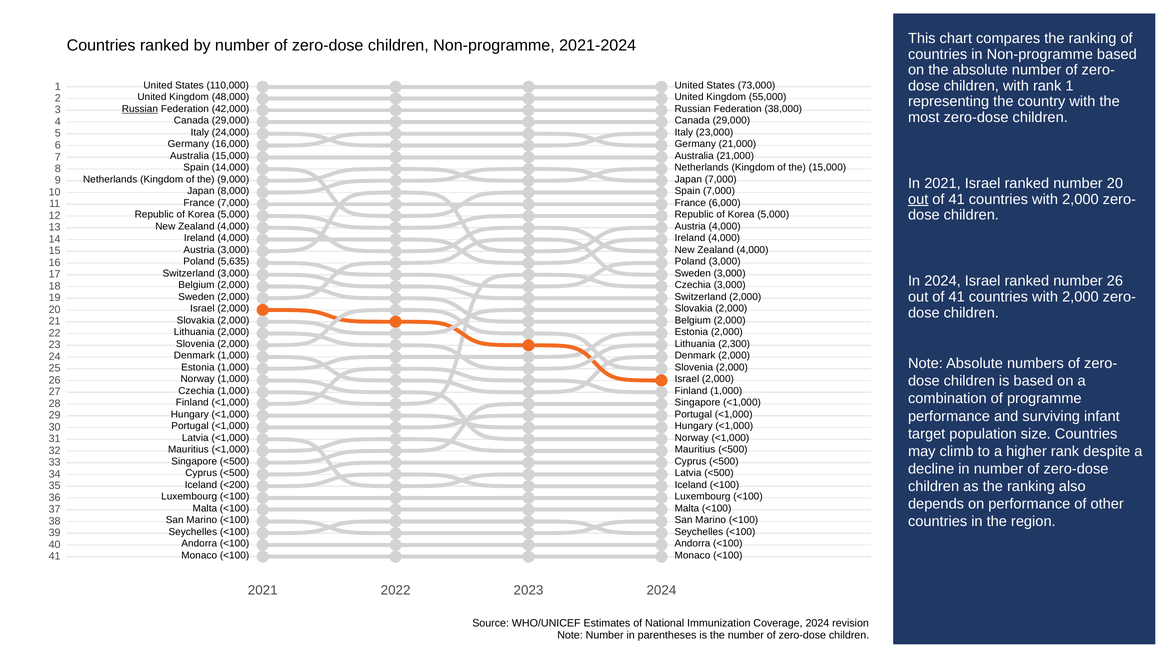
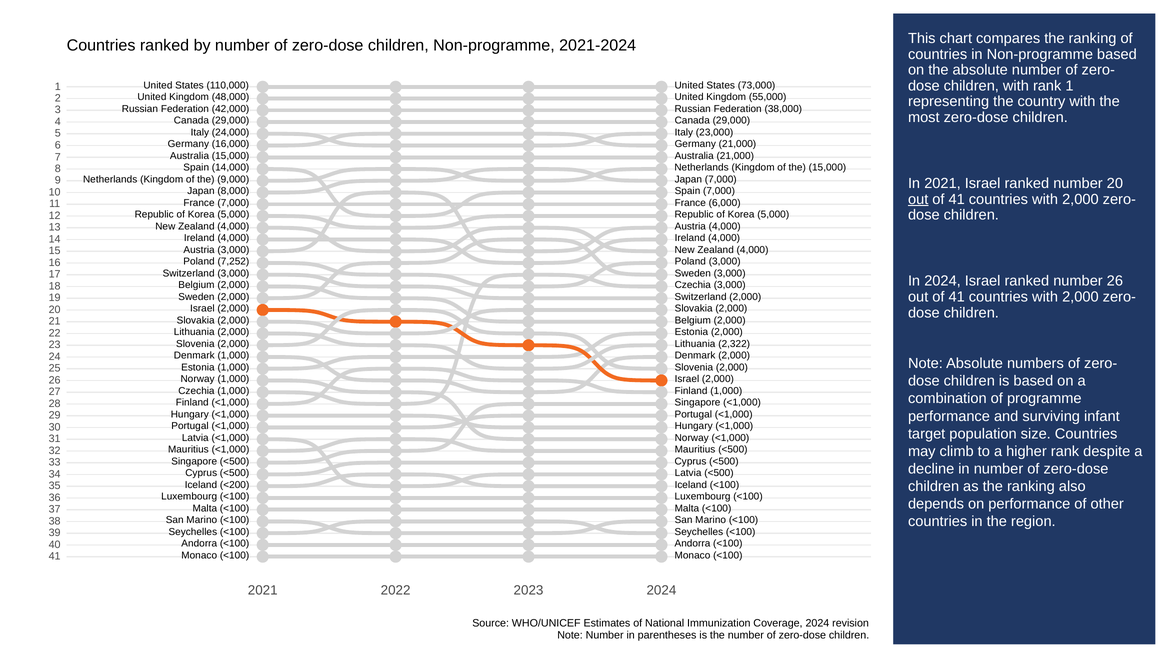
Russian at (140, 109) underline: present -> none
5,635: 5,635 -> 7,252
2,300: 2,300 -> 2,322
